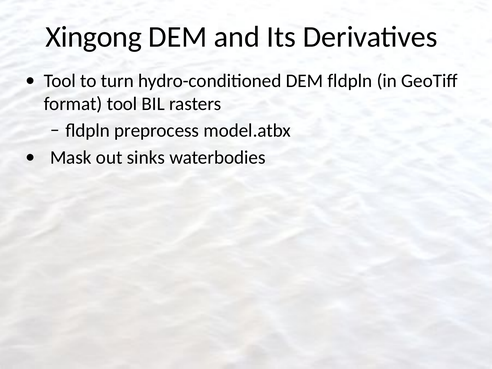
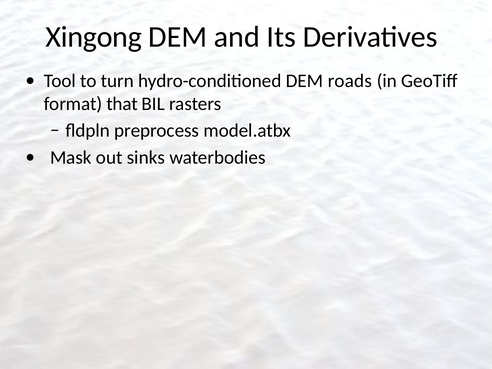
DEM fldpln: fldpln -> roads
format tool: tool -> that
